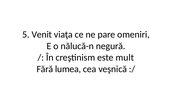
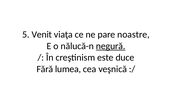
omeniri: omeniri -> noastre
negură underline: none -> present
mult: mult -> duce
